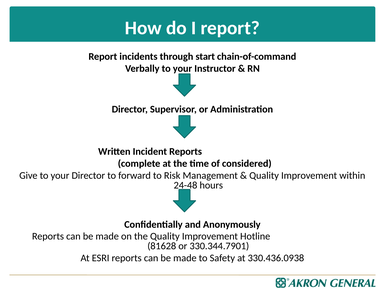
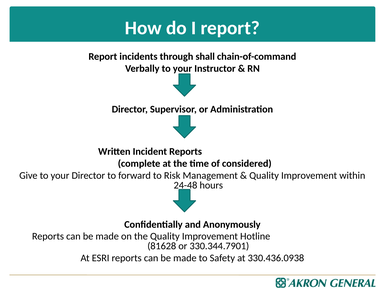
start: start -> shall
